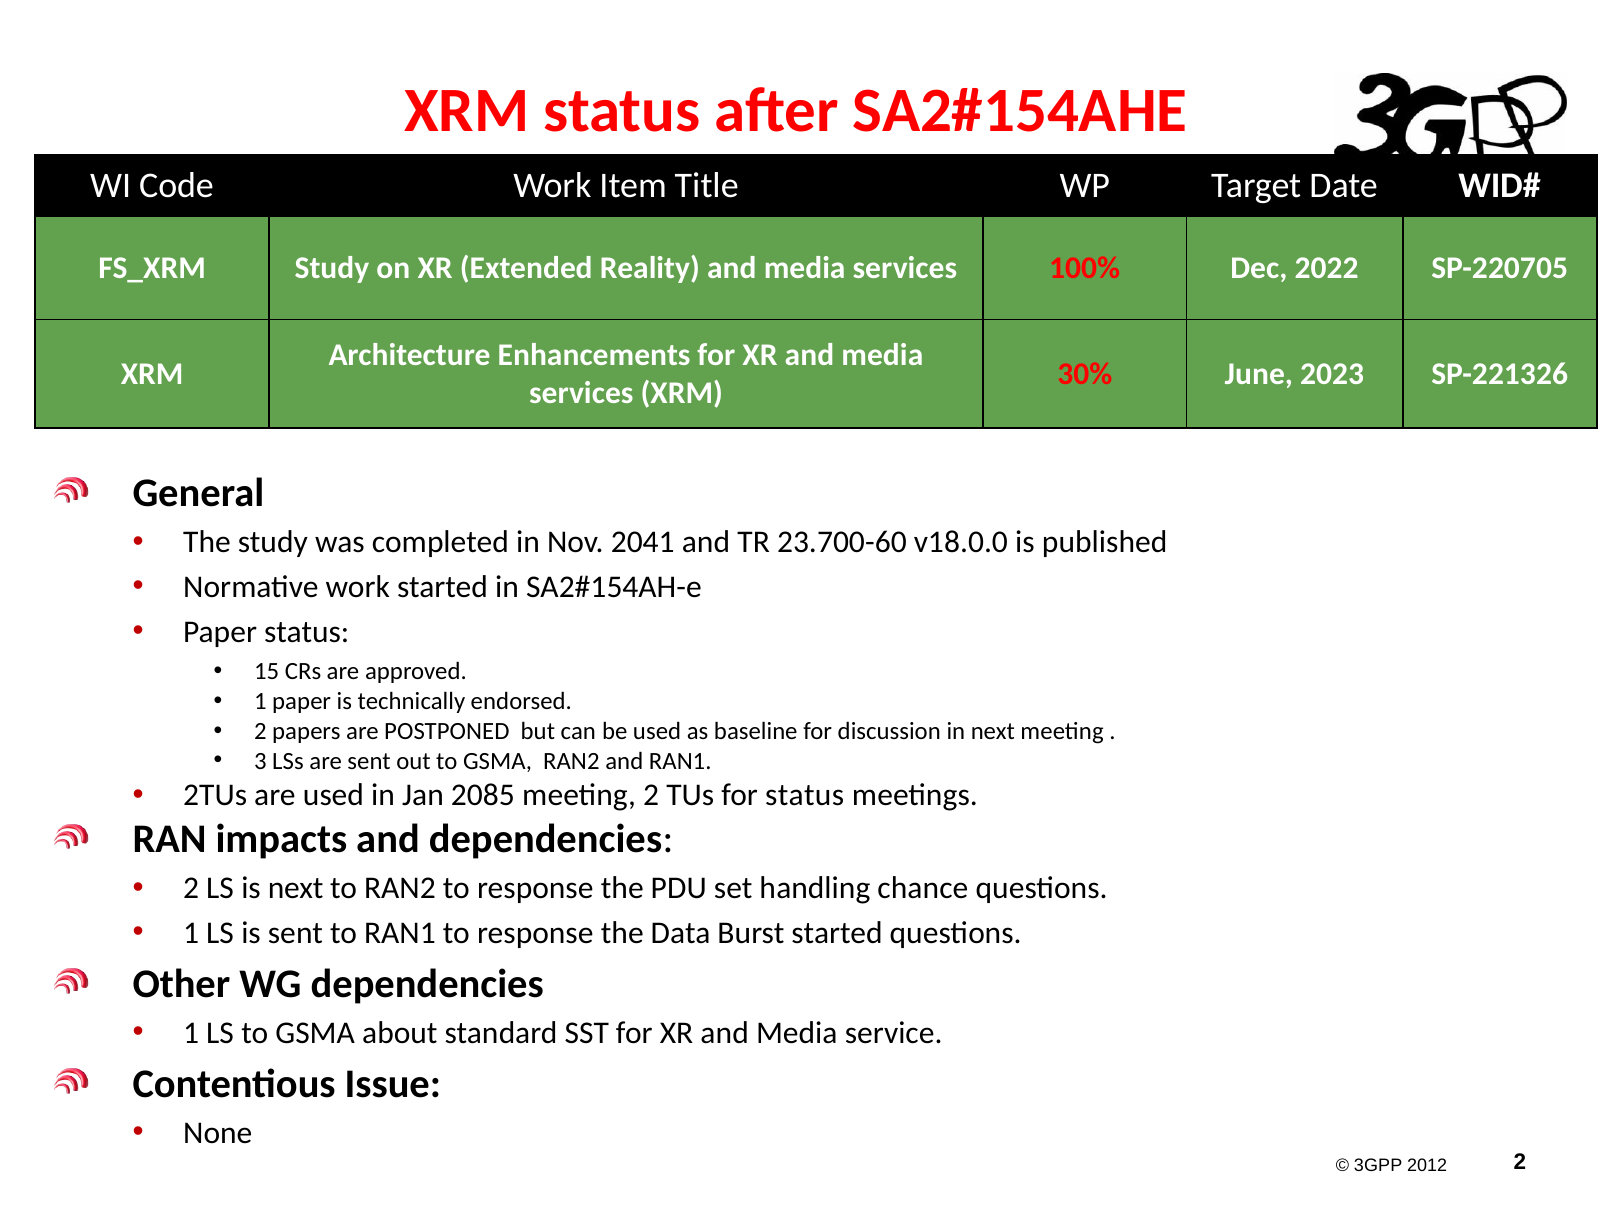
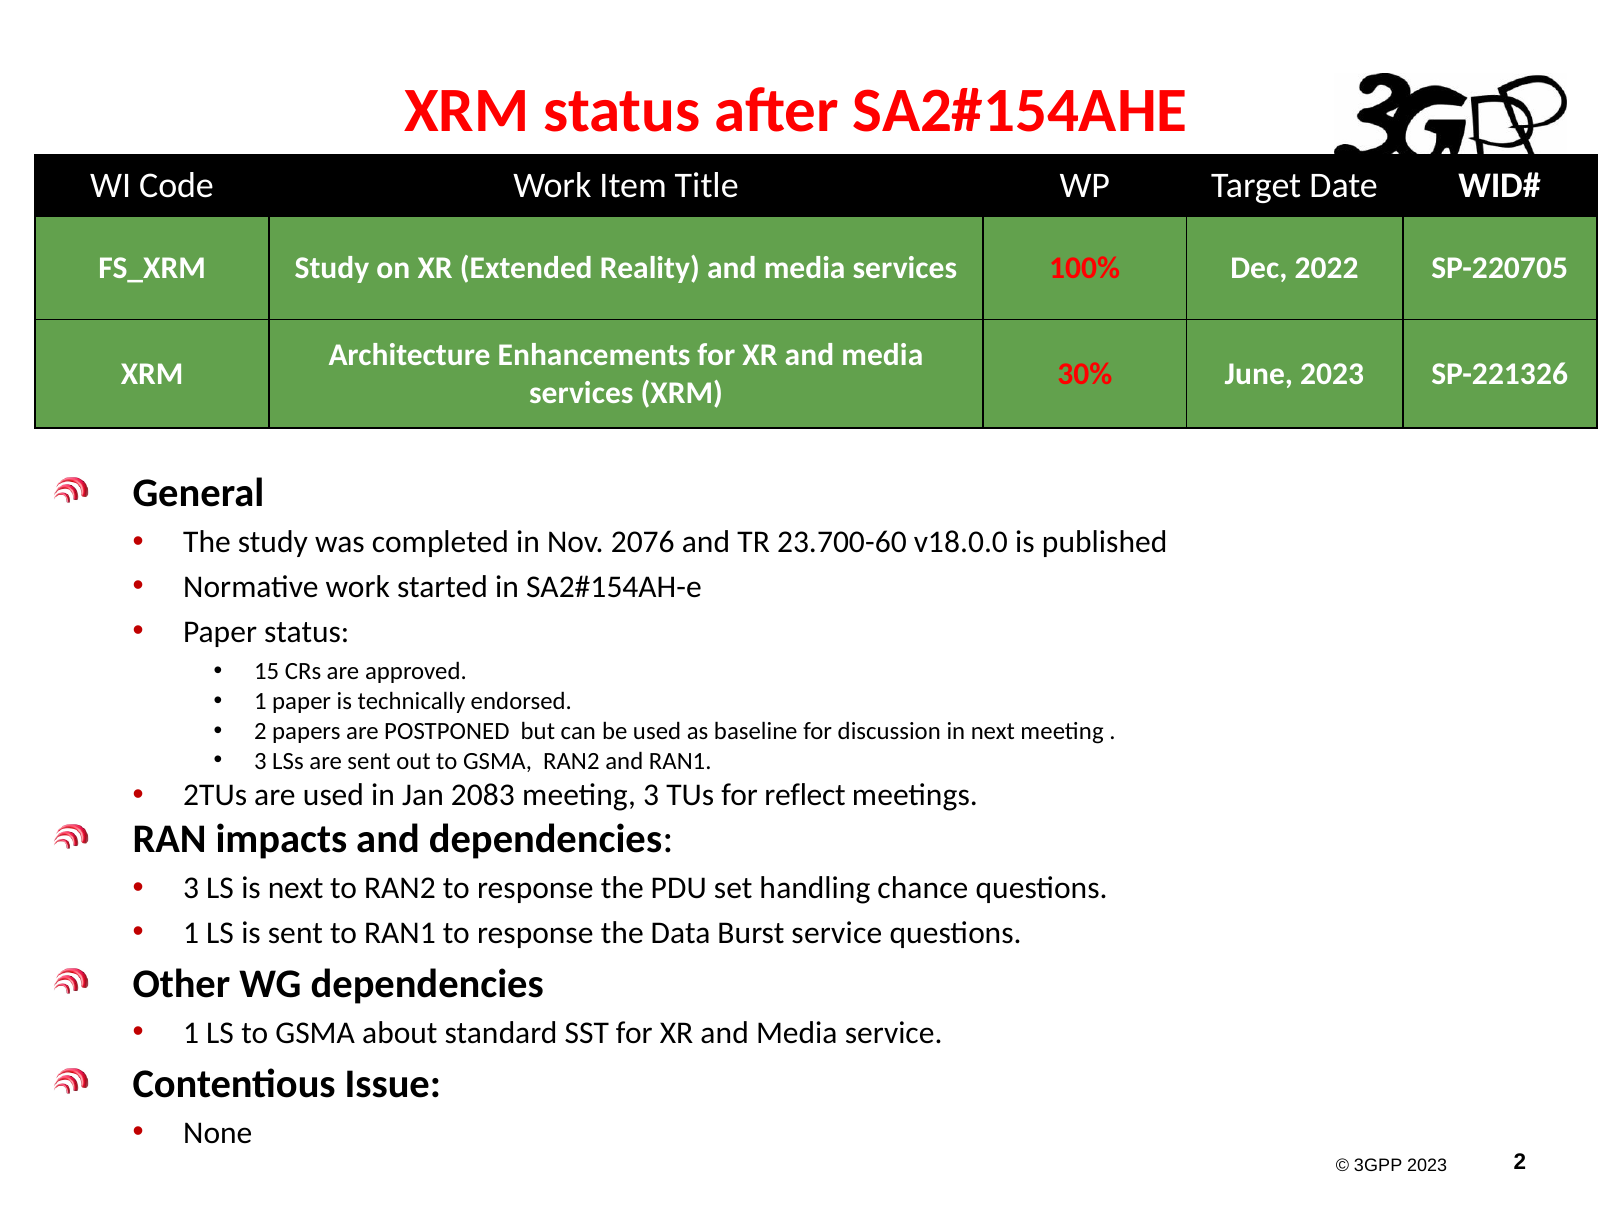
2041: 2041 -> 2076
2085: 2085 -> 2083
meeting 2: 2 -> 3
for status: status -> reflect
2 at (191, 888): 2 -> 3
Burst started: started -> service
2012 at (1427, 1166): 2012 -> 2023
